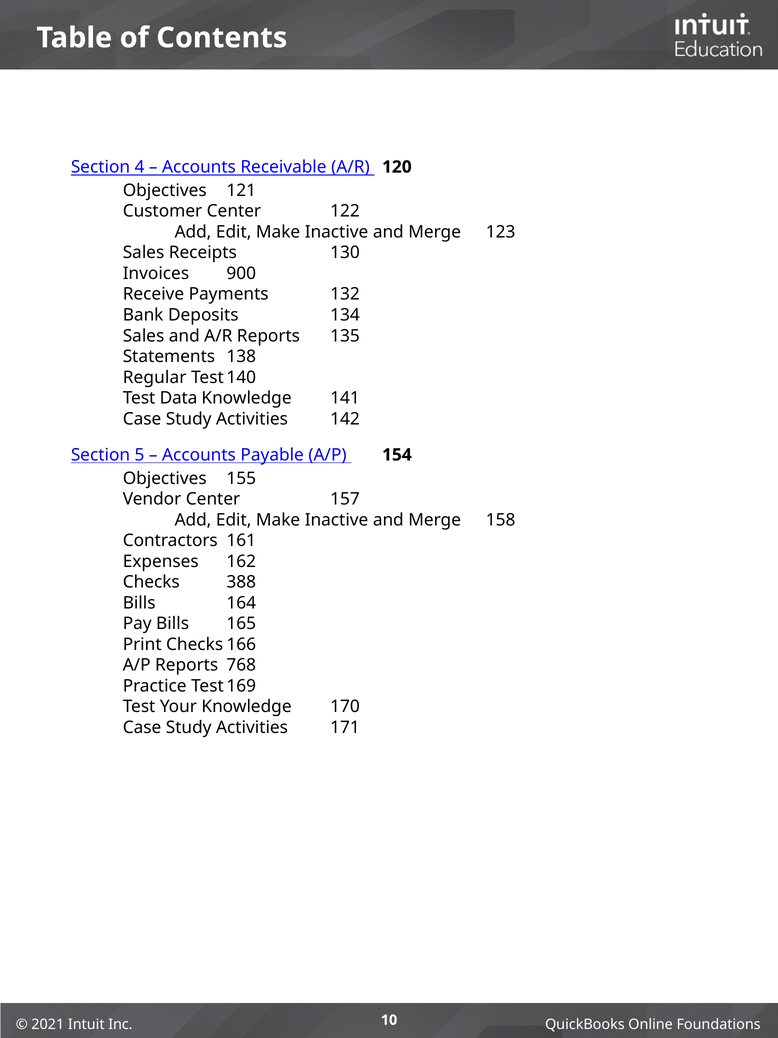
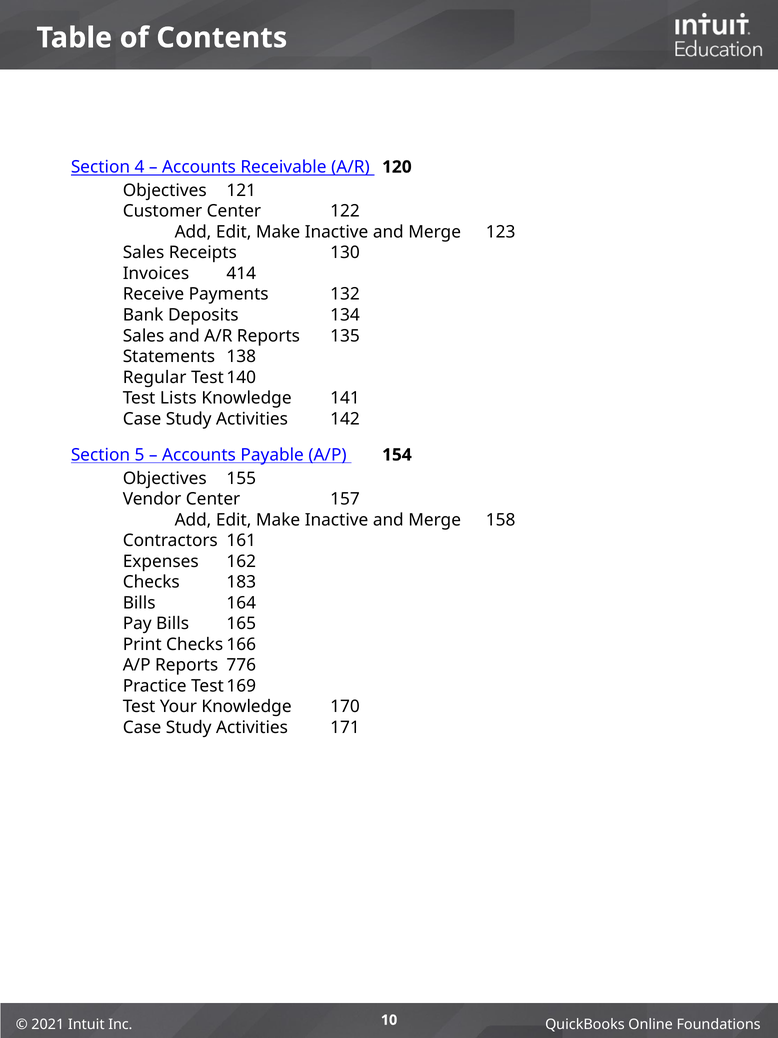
900: 900 -> 414
Data: Data -> Lists
388: 388 -> 183
768: 768 -> 776
